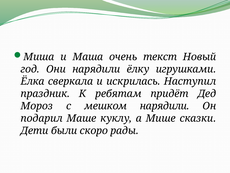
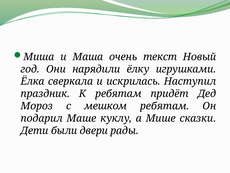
мешком нарядили: нарядили -> ребятам
скоро: скоро -> двери
